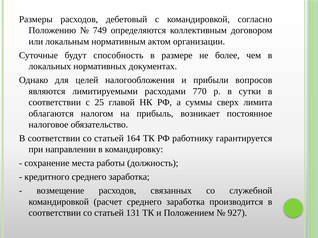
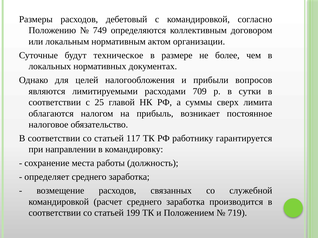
способность: способность -> техническое
770: 770 -> 709
164: 164 -> 117
кредитного: кредитного -> определяет
131: 131 -> 199
927: 927 -> 719
